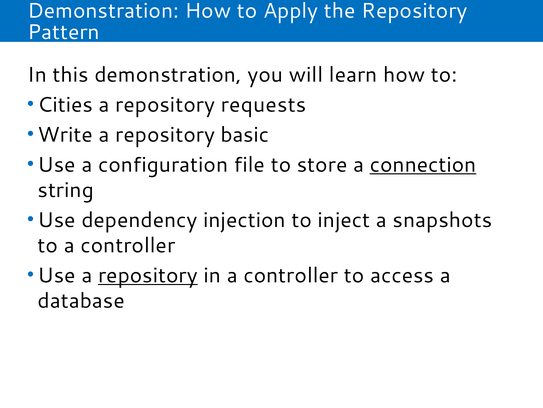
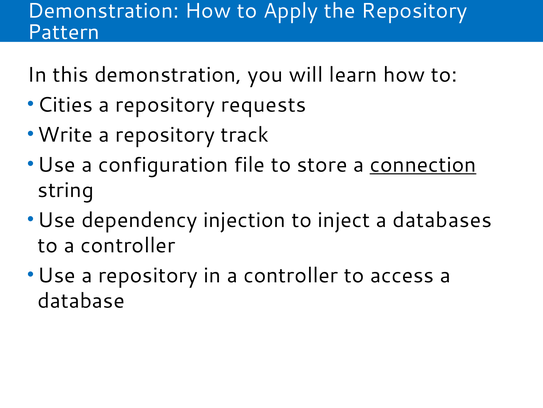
basic: basic -> track
snapshots: snapshots -> databases
repository at (148, 275) underline: present -> none
